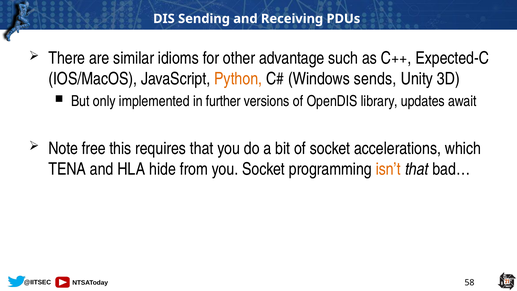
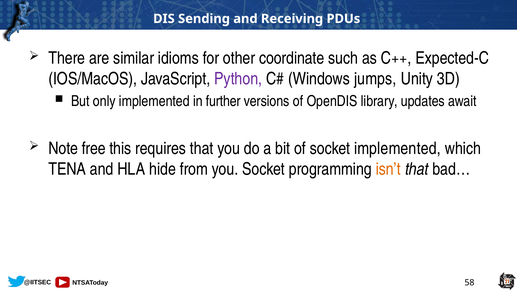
advantage: advantage -> coordinate
Python colour: orange -> purple
sends: sends -> jumps
socket accelerations: accelerations -> implemented
